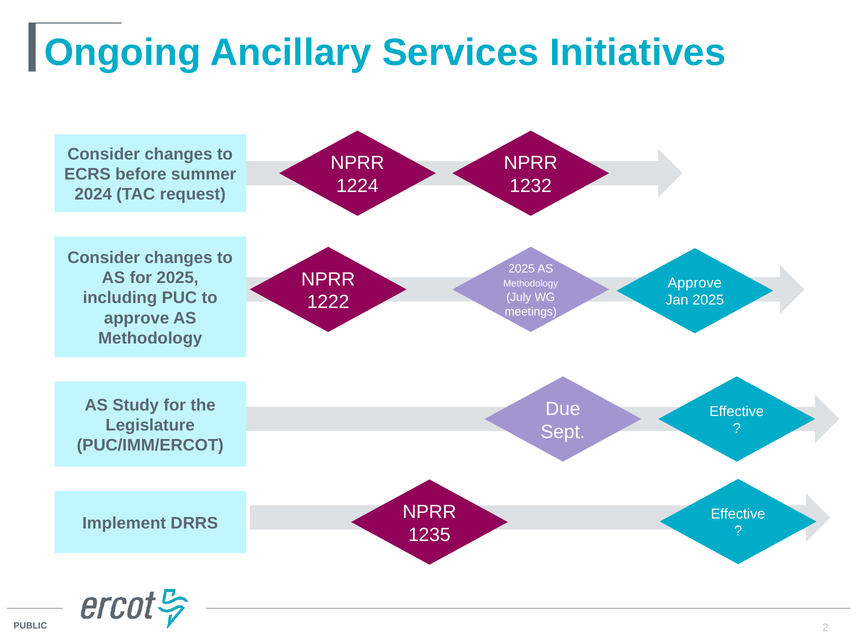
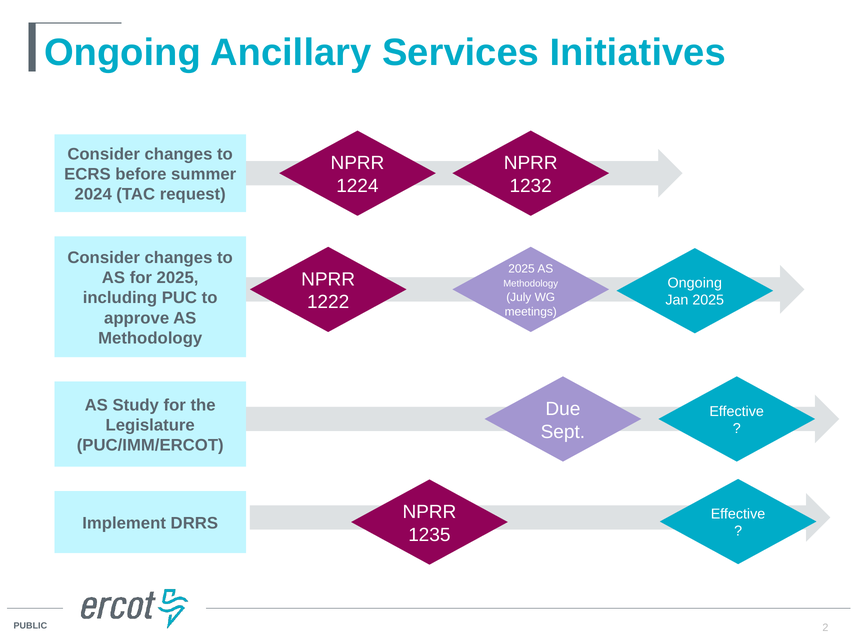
Approve at (695, 283): Approve -> Ongoing
